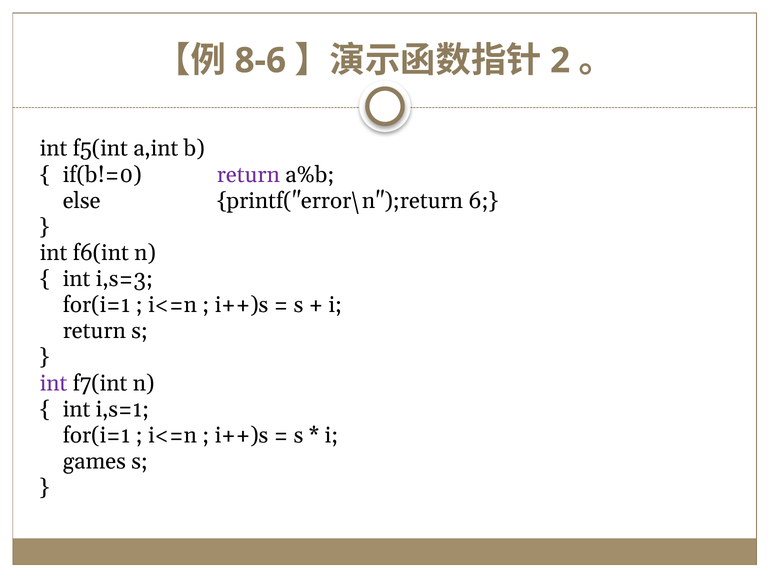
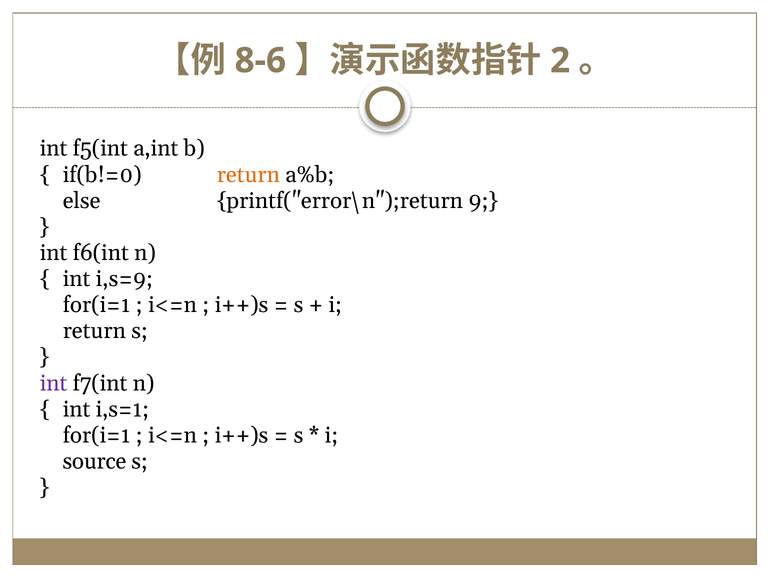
return at (248, 174) colour: purple -> orange
6: 6 -> 9
i,s=3: i,s=3 -> i,s=9
games: games -> source
